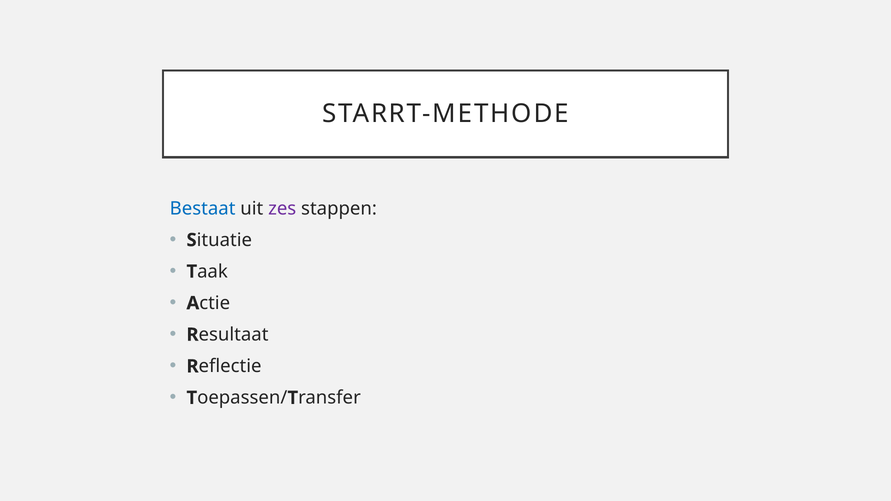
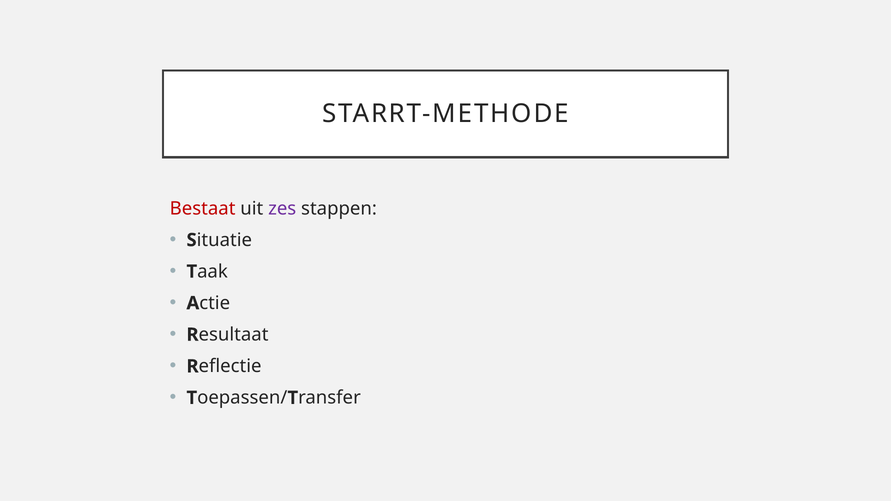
Bestaat colour: blue -> red
